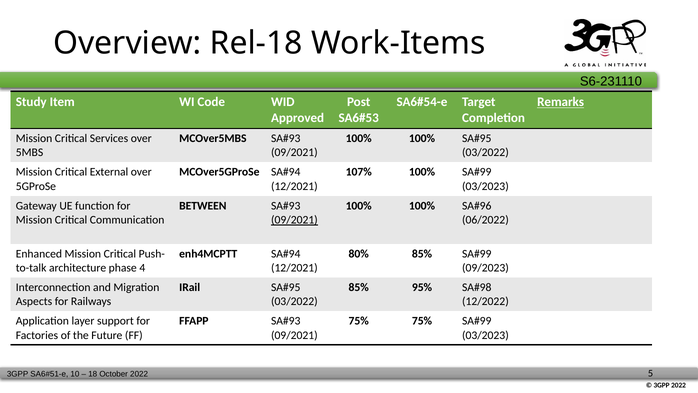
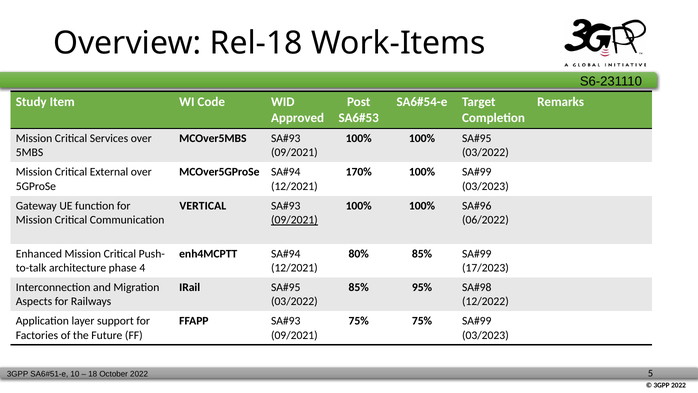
Remarks underline: present -> none
107%: 107% -> 170%
BETWEEN: BETWEEN -> VERTICAL
09/2023: 09/2023 -> 17/2023
